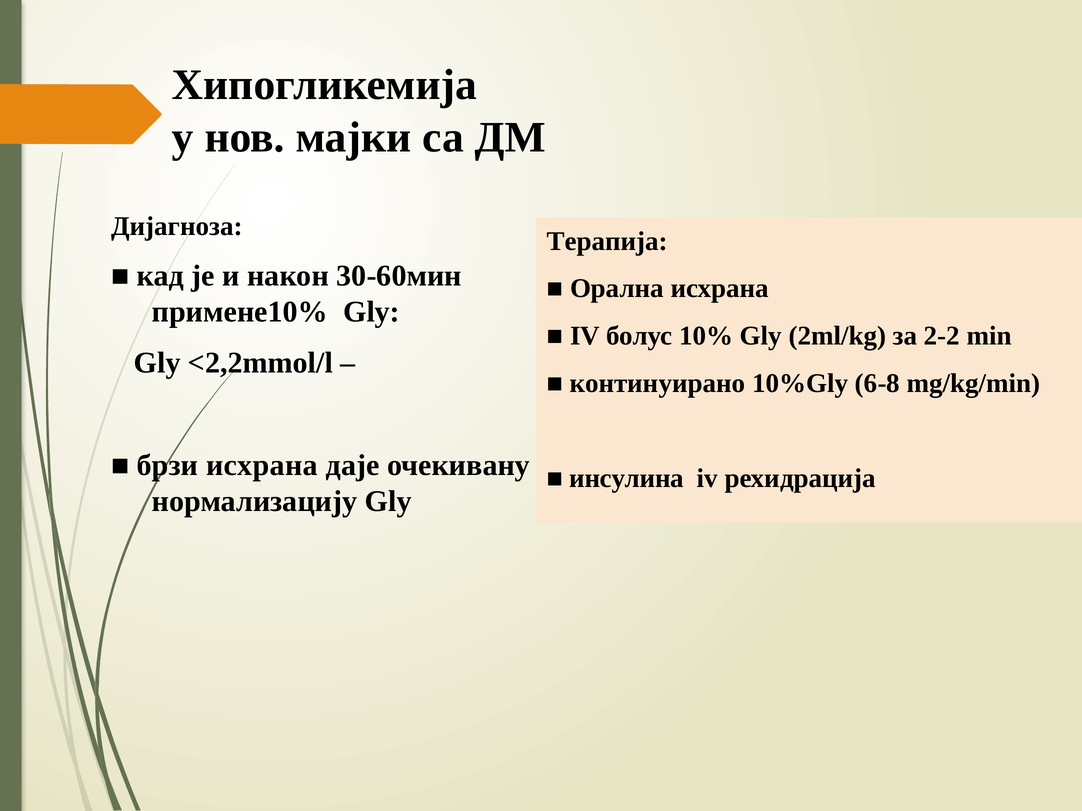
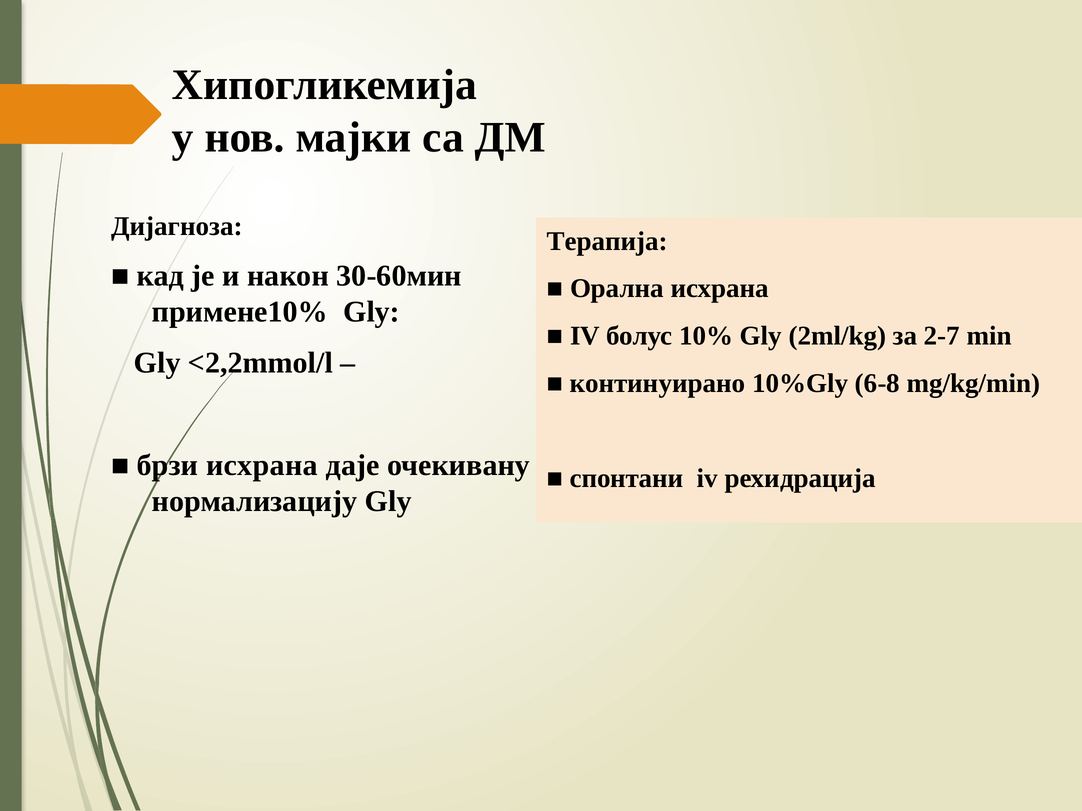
2-2: 2-2 -> 2-7
инсулина: инсулина -> спонтани
